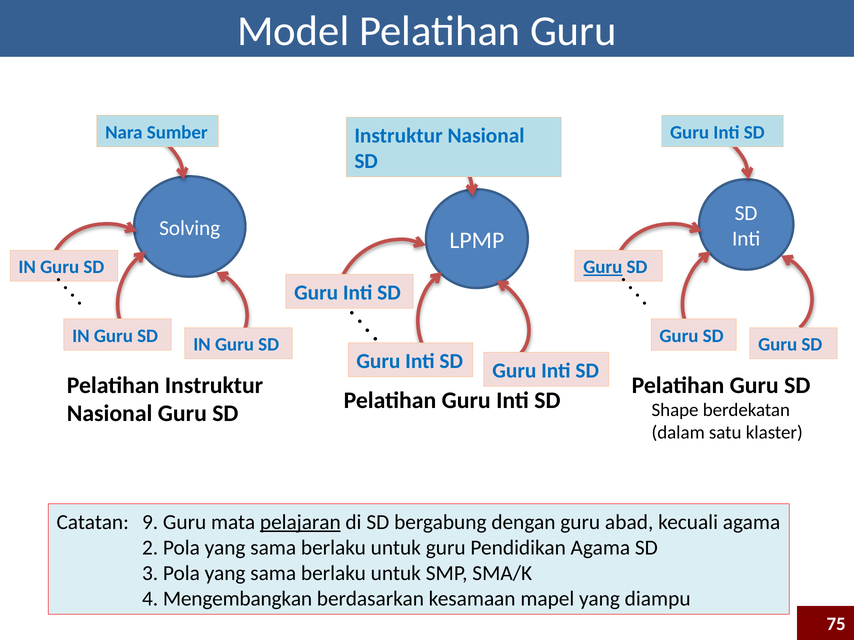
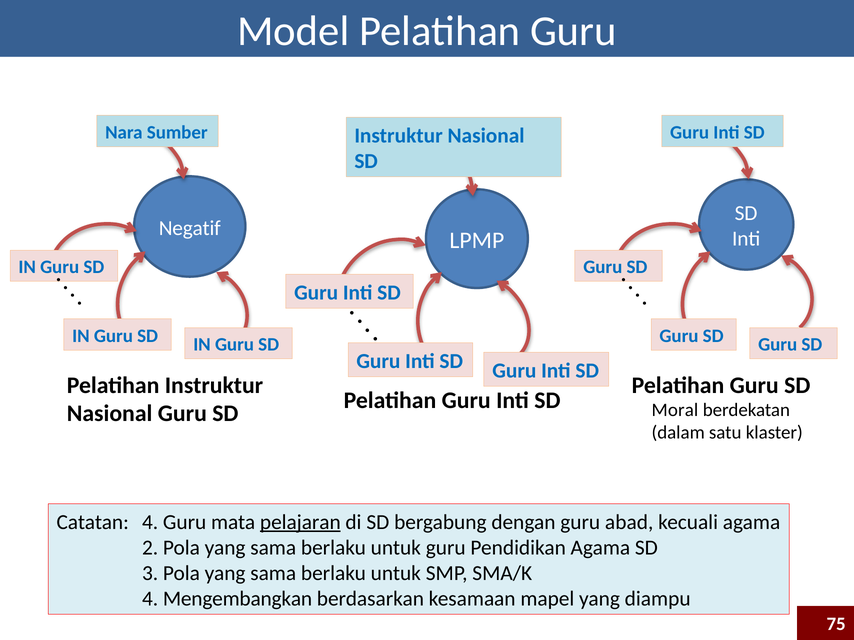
Solving: Solving -> Negatif
Guru at (603, 267) underline: present -> none
Shape: Shape -> Moral
Catatan 9: 9 -> 4
